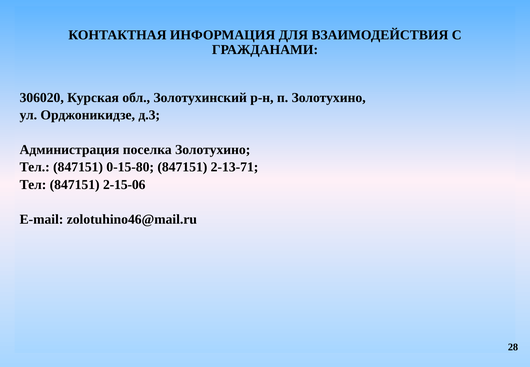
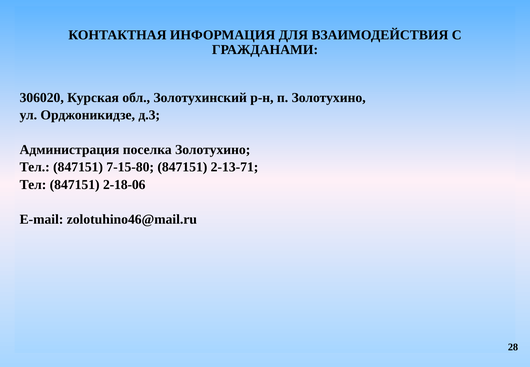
0-15-80: 0-15-80 -> 7-15-80
2-15-06: 2-15-06 -> 2-18-06
